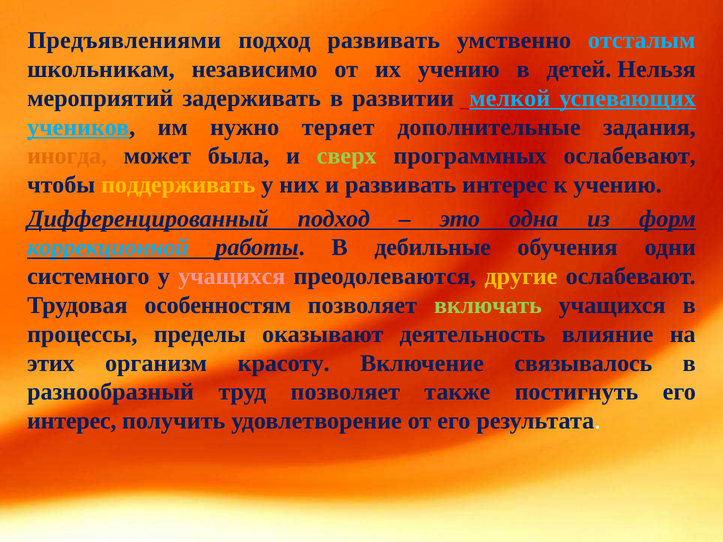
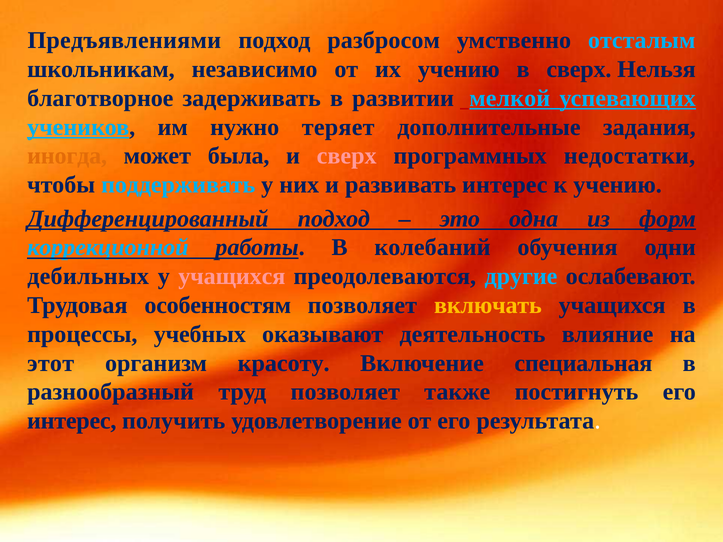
подход развивать: развивать -> разбросом
в детей: детей -> сверх
мероприятий: мероприятий -> благотворное
сверх at (347, 156) colour: light green -> pink
программных ослабевают: ослабевают -> недостатки
поддерживать colour: yellow -> light blue
дебильные: дебильные -> колебаний
системного: системного -> дебильных
другие colour: yellow -> light blue
включать colour: light green -> yellow
пределы: пределы -> учебных
этих: этих -> этот
связывалось: связывалось -> специальная
